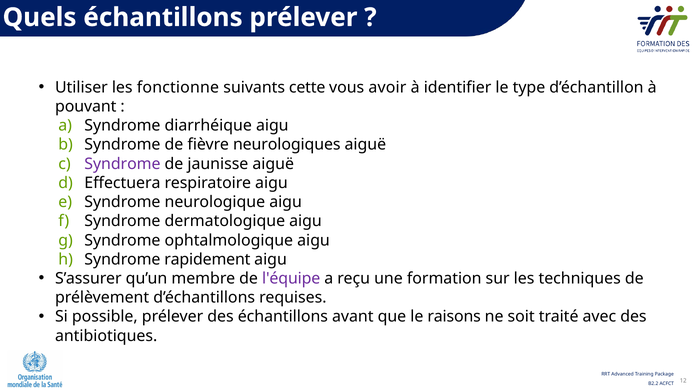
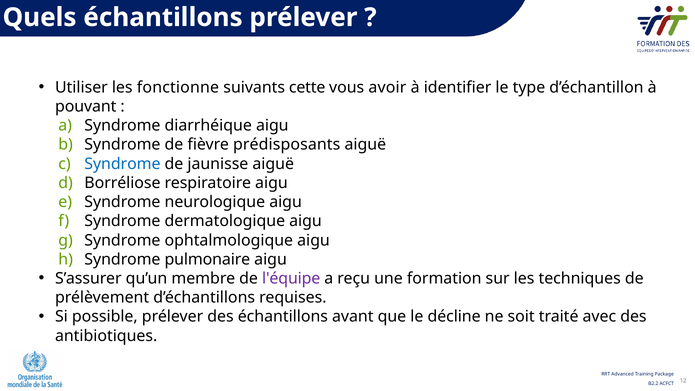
neurologiques: neurologiques -> prédisposants
Syndrome at (122, 164) colour: purple -> blue
Effectuera: Effectuera -> Borréliose
rapidement: rapidement -> pulmonaire
raisons: raisons -> décline
